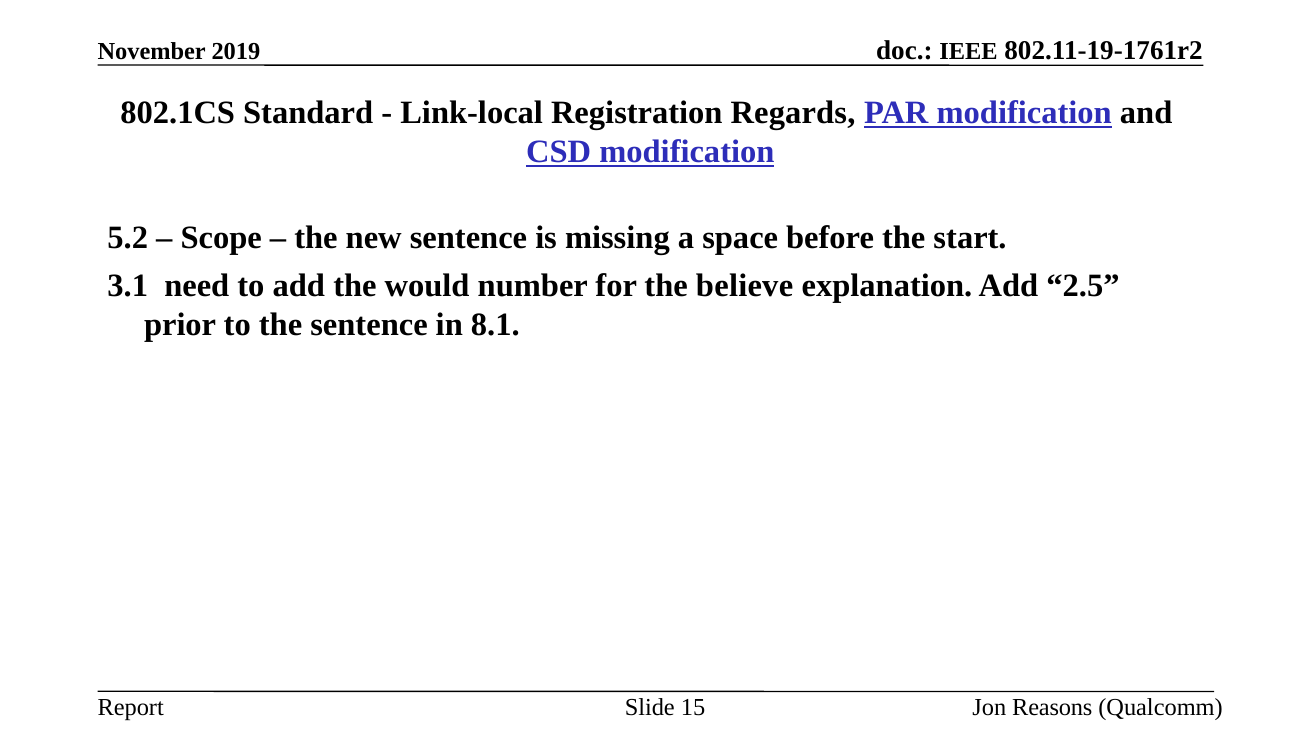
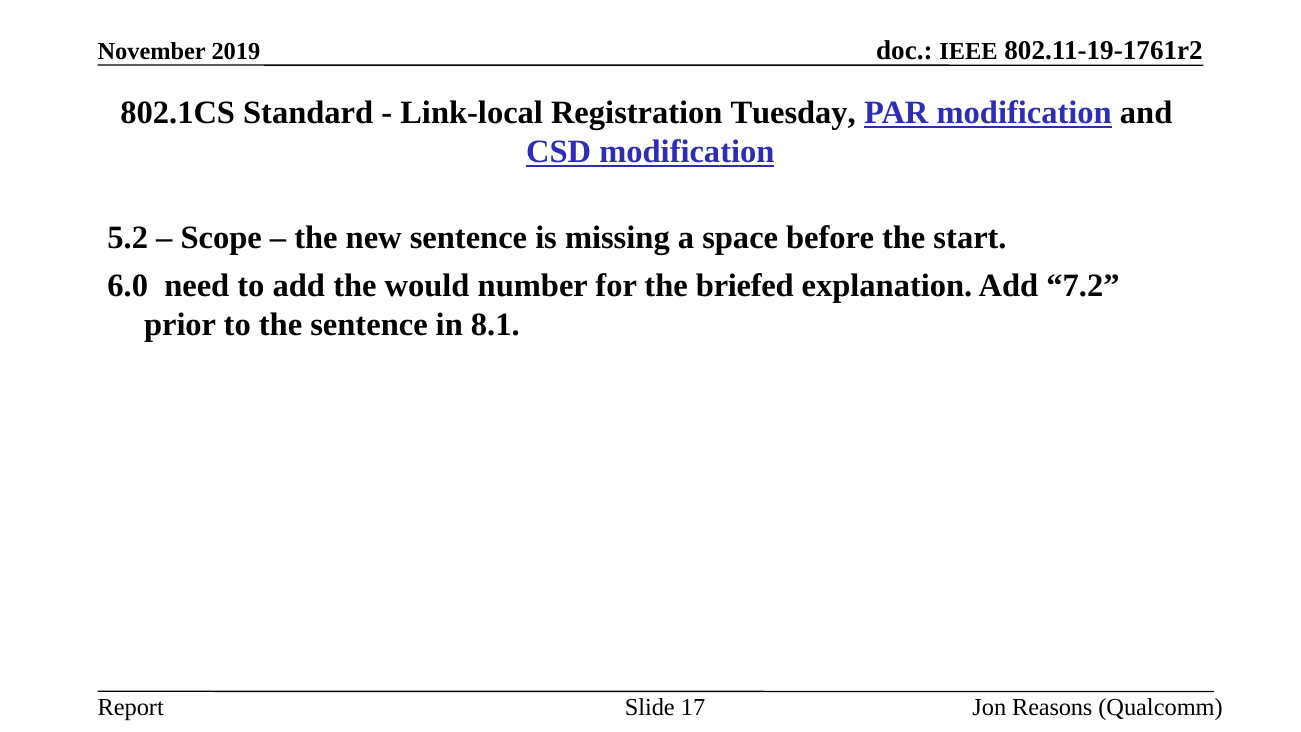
Regards: Regards -> Tuesday
3.1: 3.1 -> 6.0
believe: believe -> briefed
2.5: 2.5 -> 7.2
15: 15 -> 17
